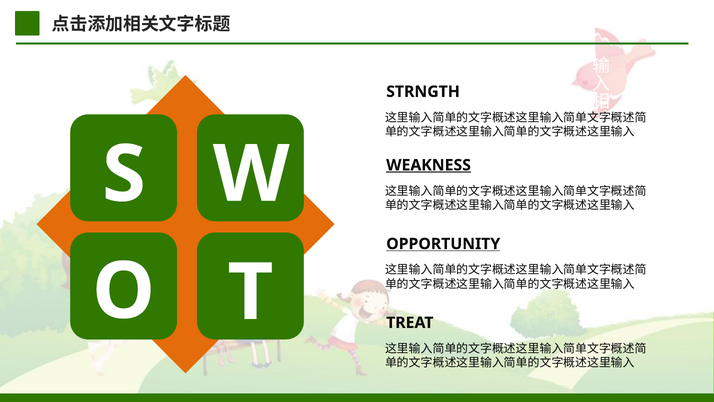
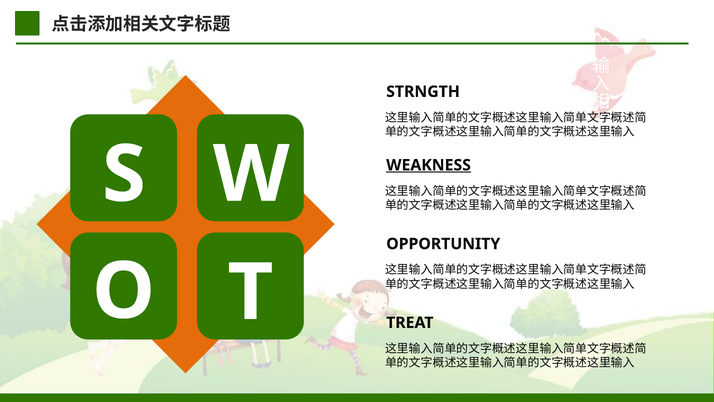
OPPORTUNITY underline: present -> none
